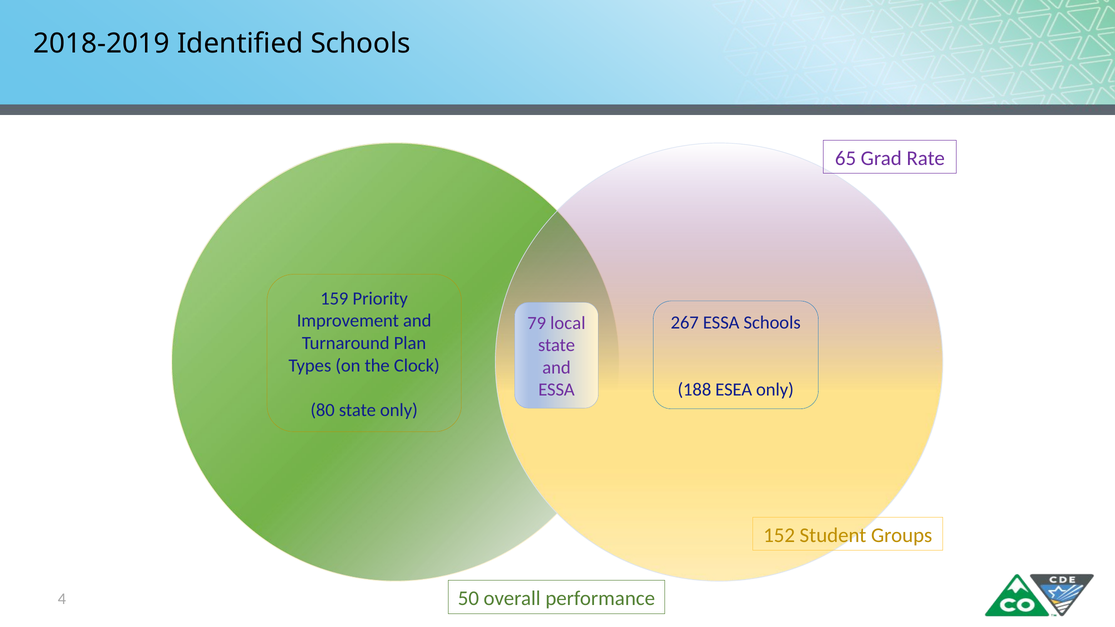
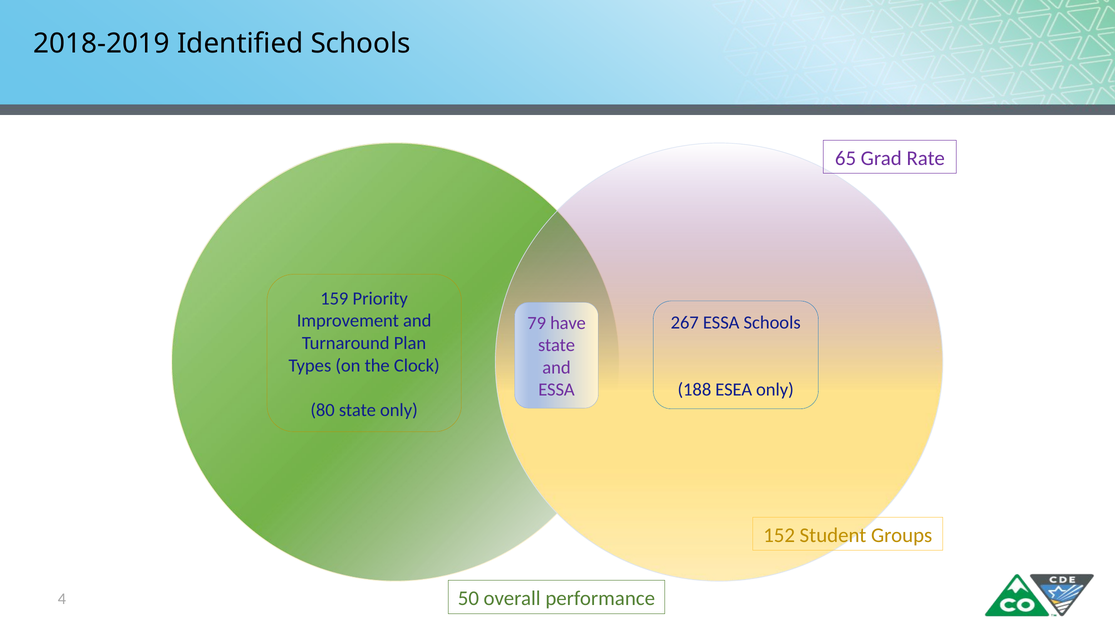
local: local -> have
